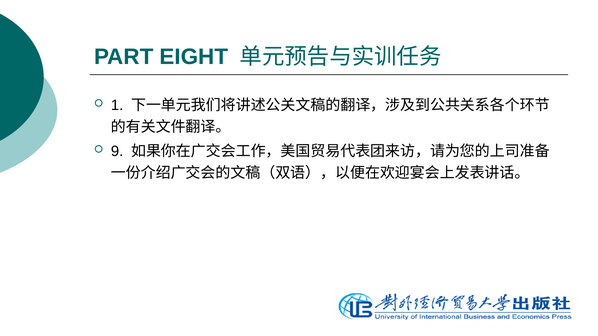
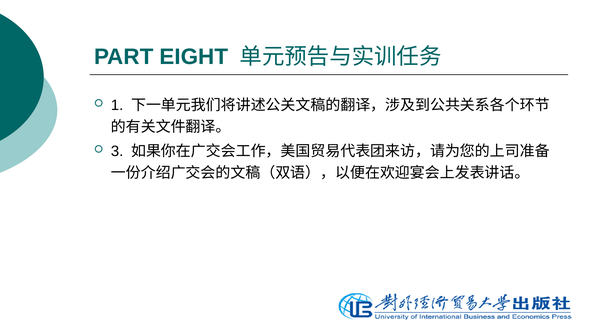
9: 9 -> 3
